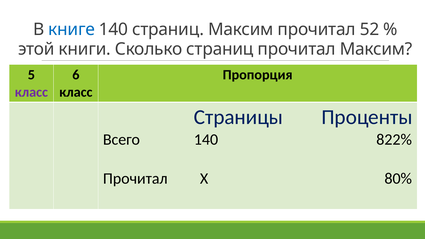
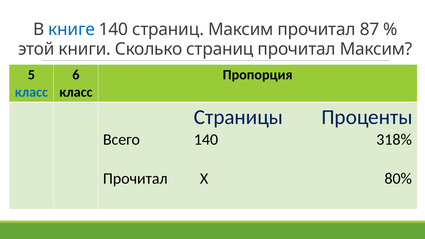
52: 52 -> 87
класс at (31, 92) colour: purple -> blue
822%: 822% -> 318%
